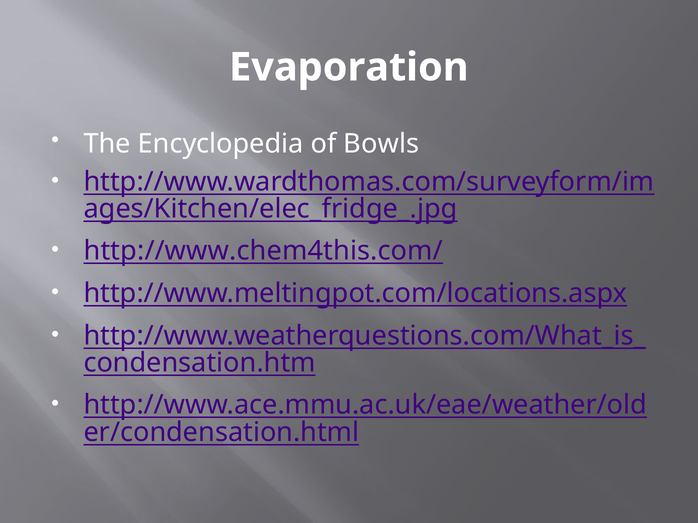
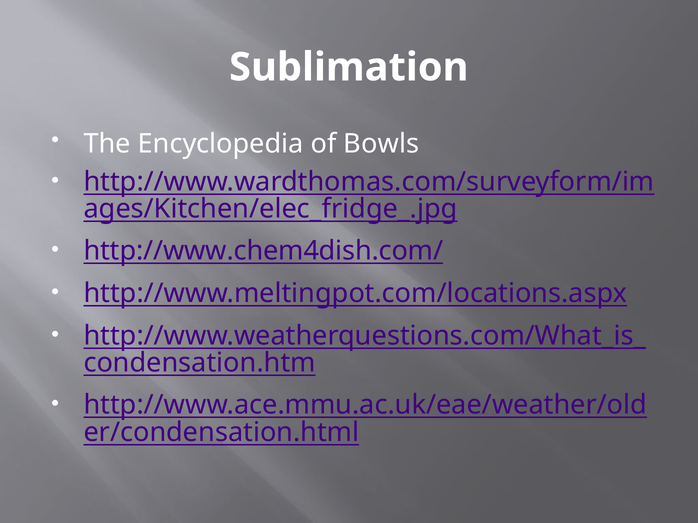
Evaporation: Evaporation -> Sublimation
http://www.chem4this.com/: http://www.chem4this.com/ -> http://www.chem4dish.com/
